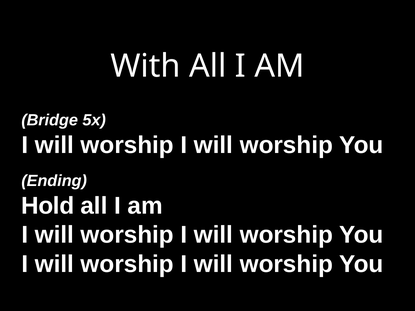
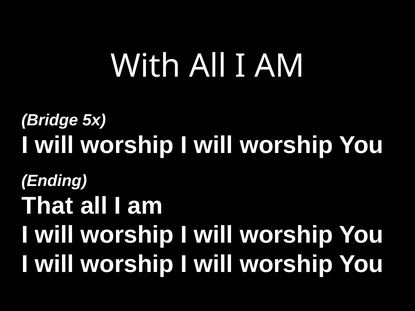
Hold: Hold -> That
